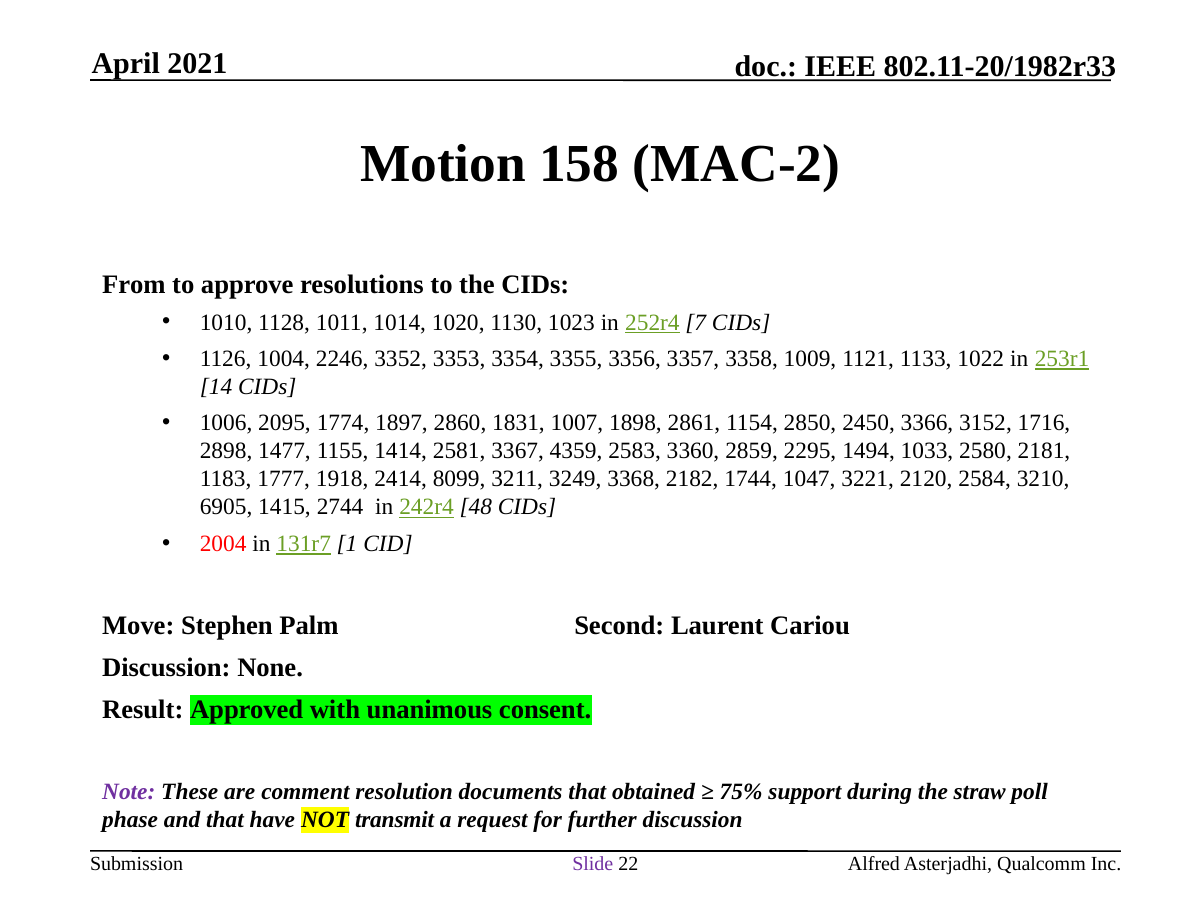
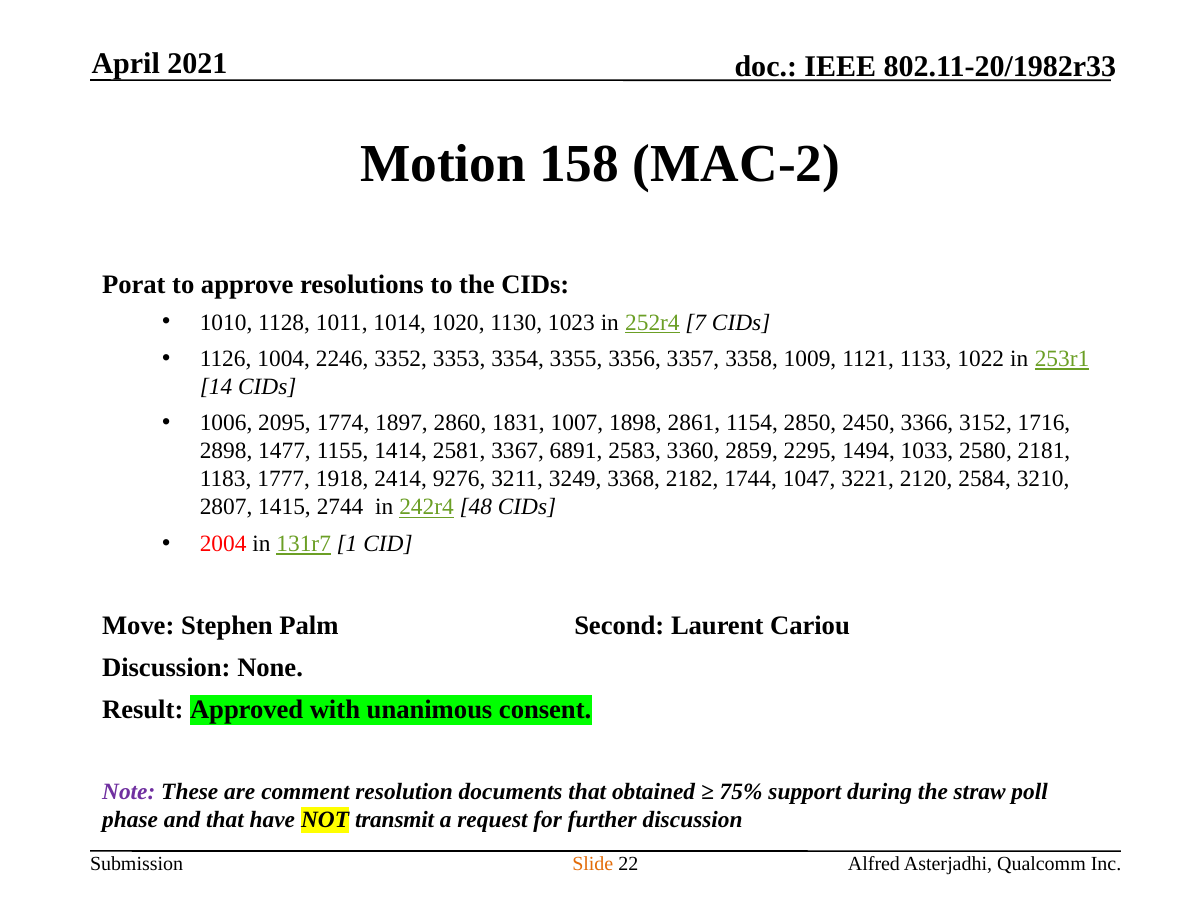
From: From -> Porat
4359: 4359 -> 6891
8099: 8099 -> 9276
6905: 6905 -> 2807
Slide colour: purple -> orange
